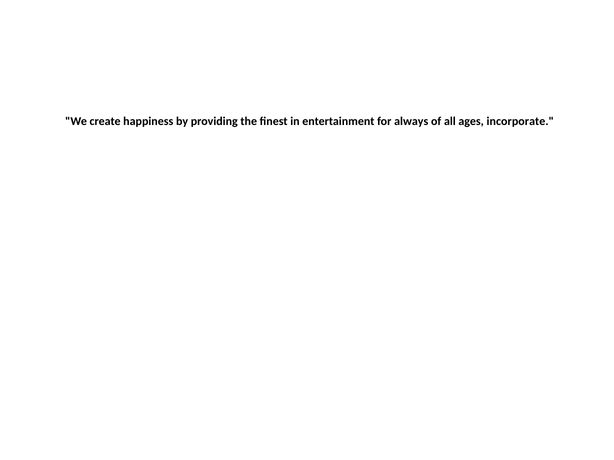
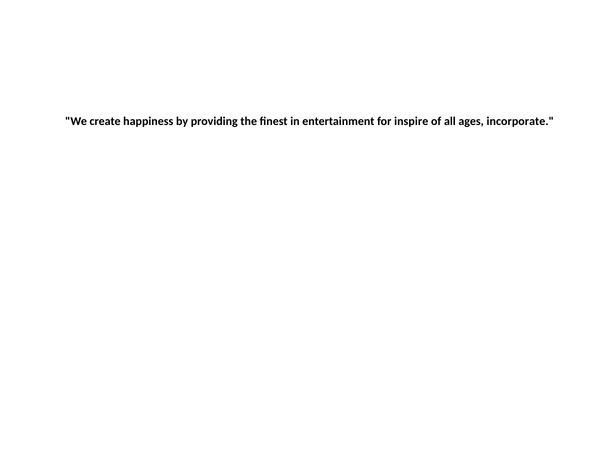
always: always -> inspire
